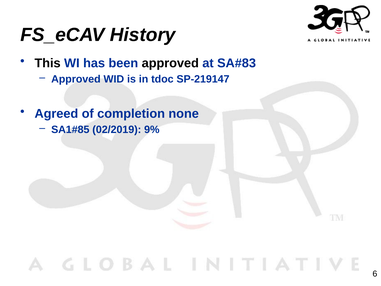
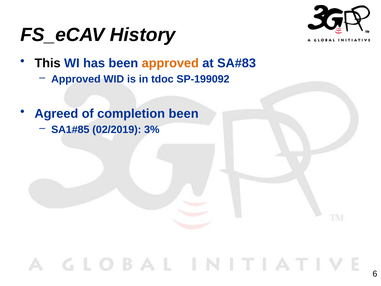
approved at (170, 63) colour: black -> orange
SP-219147: SP-219147 -> SP-199092
completion none: none -> been
9%: 9% -> 3%
